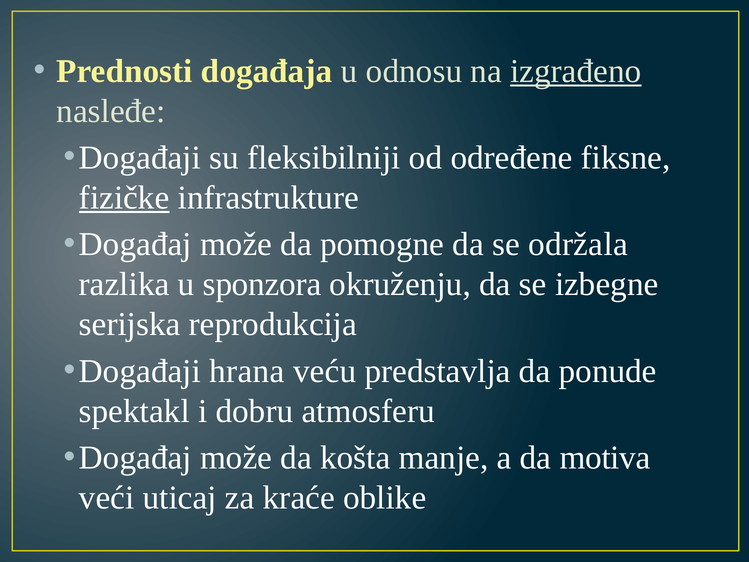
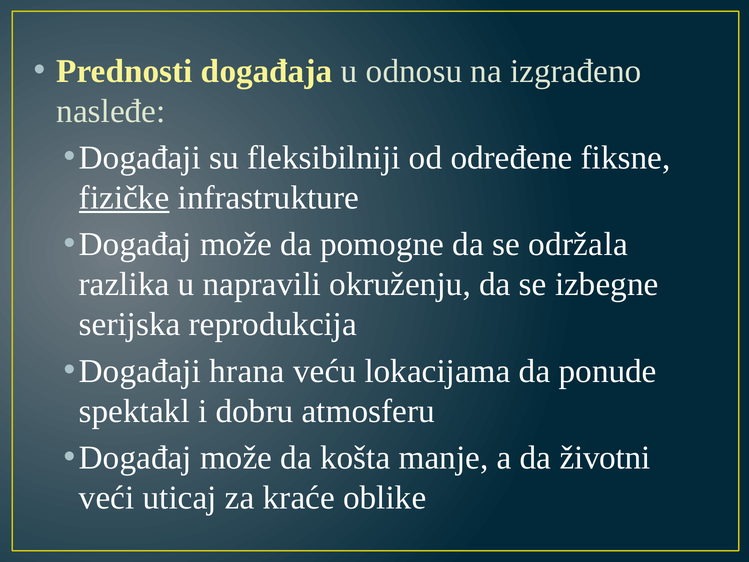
izgrađeno underline: present -> none
sponzora: sponzora -> napravili
predstavlja: predstavlja -> lokacijama
motiva: motiva -> životni
